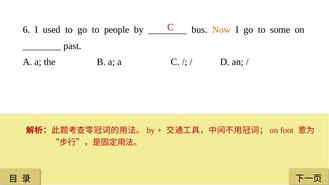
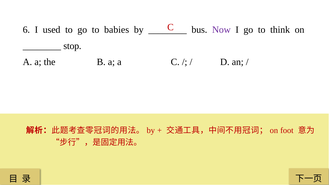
people: people -> babies
Now colour: orange -> purple
some: some -> think
past: past -> stop
